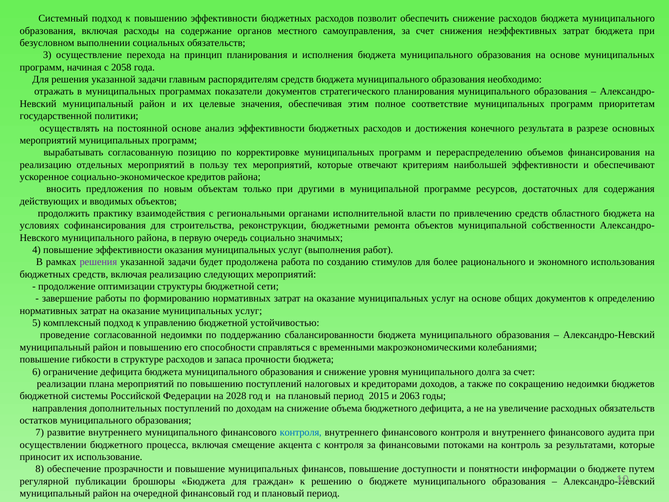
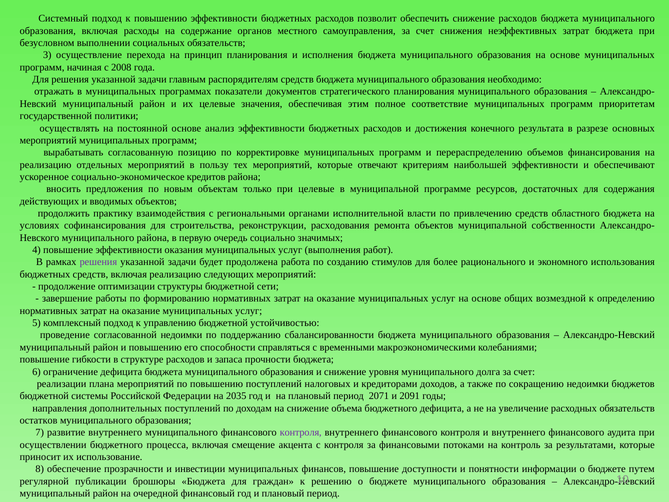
2058: 2058 -> 2008
при другими: другими -> целевые
бюджетными: бюджетными -> расходования
общих документов: документов -> возмездной
2028: 2028 -> 2035
2015: 2015 -> 2071
2063: 2063 -> 2091
контроля at (301, 432) colour: blue -> purple
и повышение: повышение -> инвестиции
